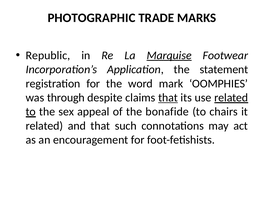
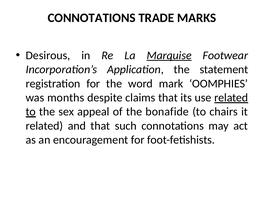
PHOTOGRAPHIC at (92, 18): PHOTOGRAPHIC -> CONNOTATIONS
Republic: Republic -> Desirous
through: through -> months
that at (168, 98) underline: present -> none
